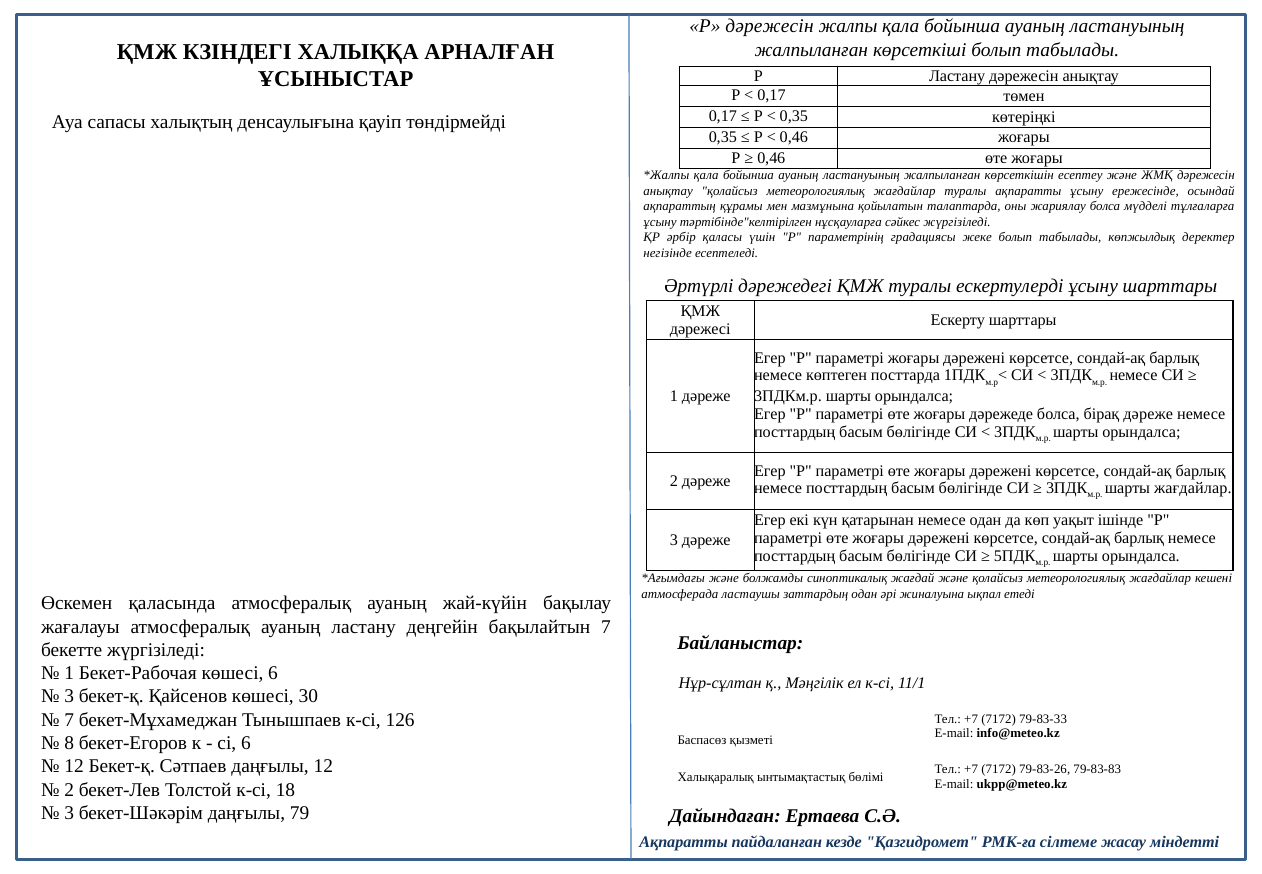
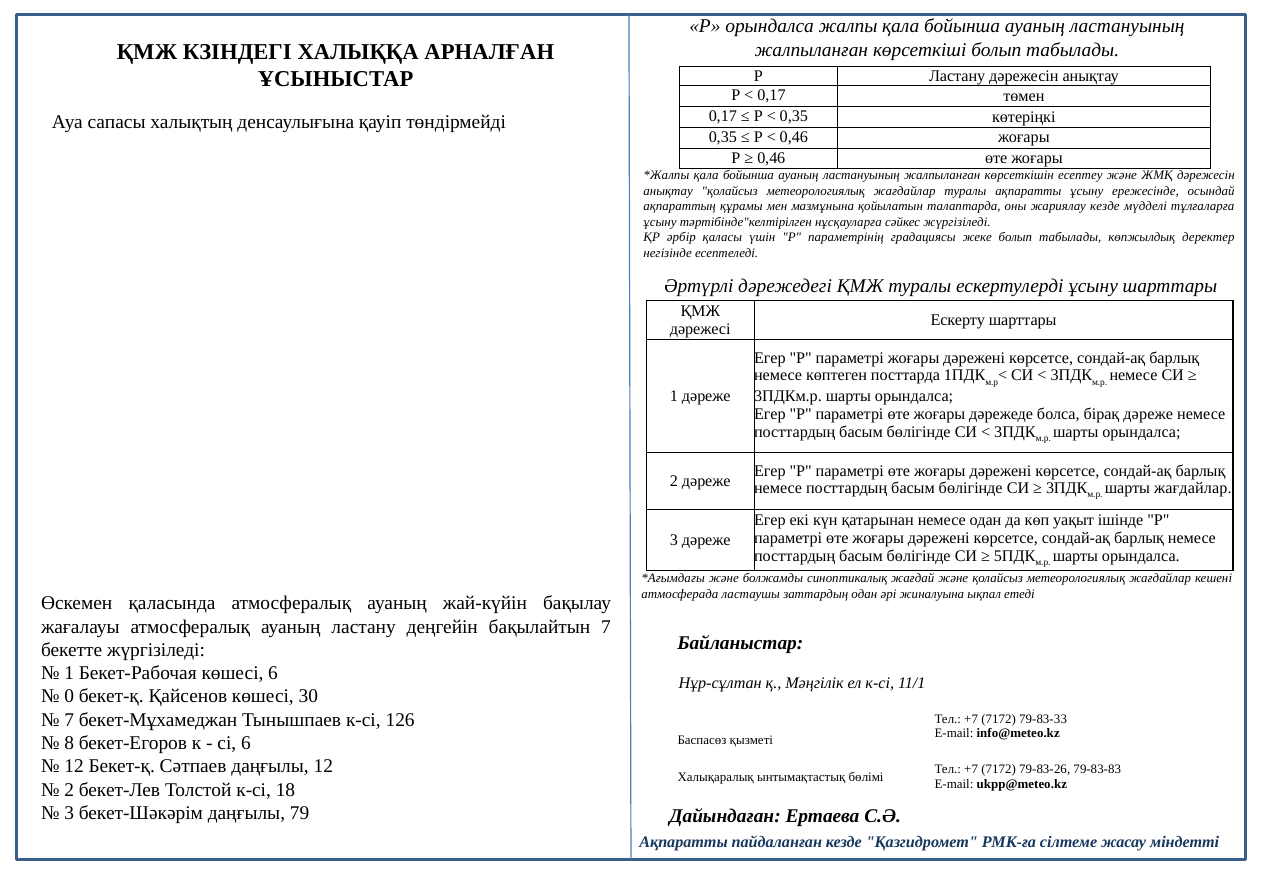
Р дәрежесін: дәрежесін -> орындалса
жариялау болса: болса -> кезде
3 at (69, 696): 3 -> 0
